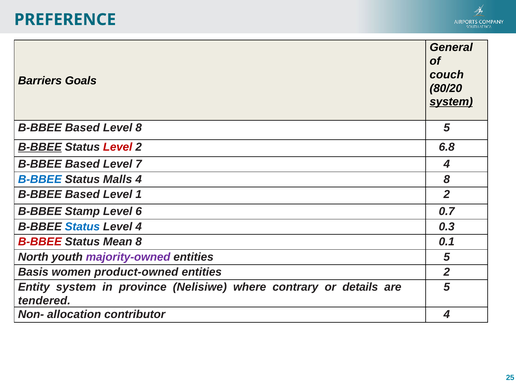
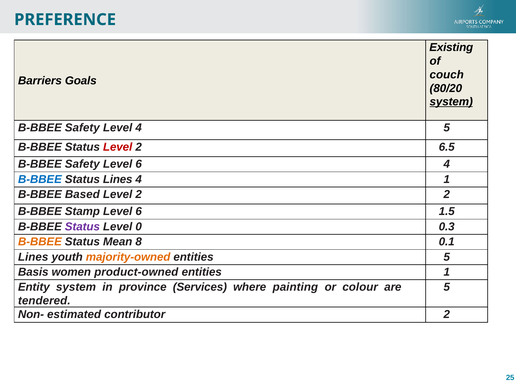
General: General -> Existing
Based at (82, 128): Based -> Safety
Level 8: 8 -> 4
B-BBEE at (40, 147) underline: present -> none
6.8: 6.8 -> 6.5
Based at (82, 164): Based -> Safety
7 at (139, 164): 7 -> 6
Status Malls: Malls -> Lines
4 8: 8 -> 1
1 at (139, 194): 1 -> 2
0.7: 0.7 -> 1.5
Status at (82, 227) colour: blue -> purple
Level 4: 4 -> 0
B-BBEE at (40, 242) colour: red -> orange
North at (33, 257): North -> Lines
majority-owned colour: purple -> orange
entities 2: 2 -> 1
Nelisiwe: Nelisiwe -> Services
contrary: contrary -> painting
details: details -> colour
allocation: allocation -> estimated
contributor 4: 4 -> 2
